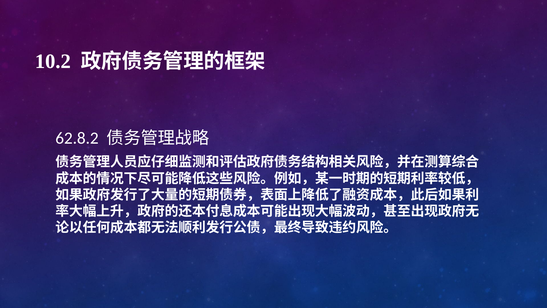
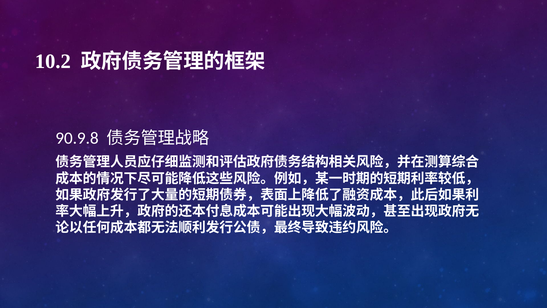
62.8.2: 62.8.2 -> 90.9.8
